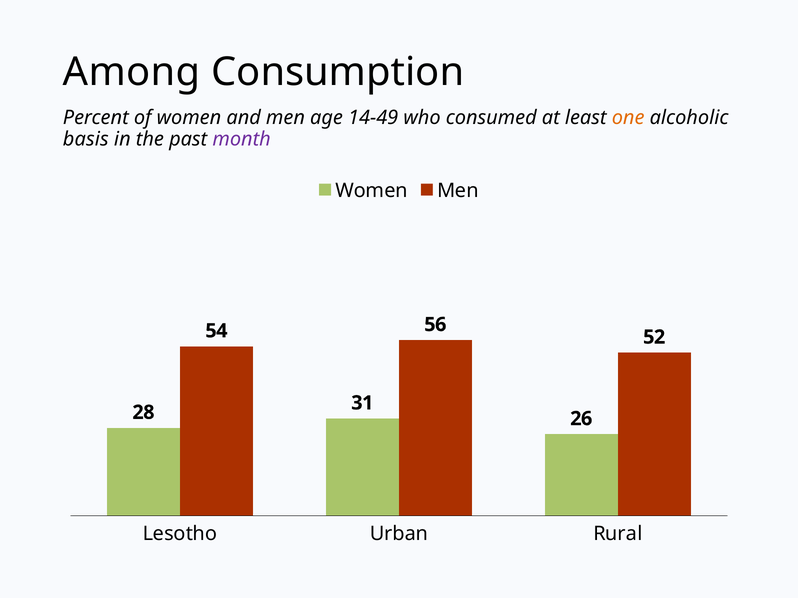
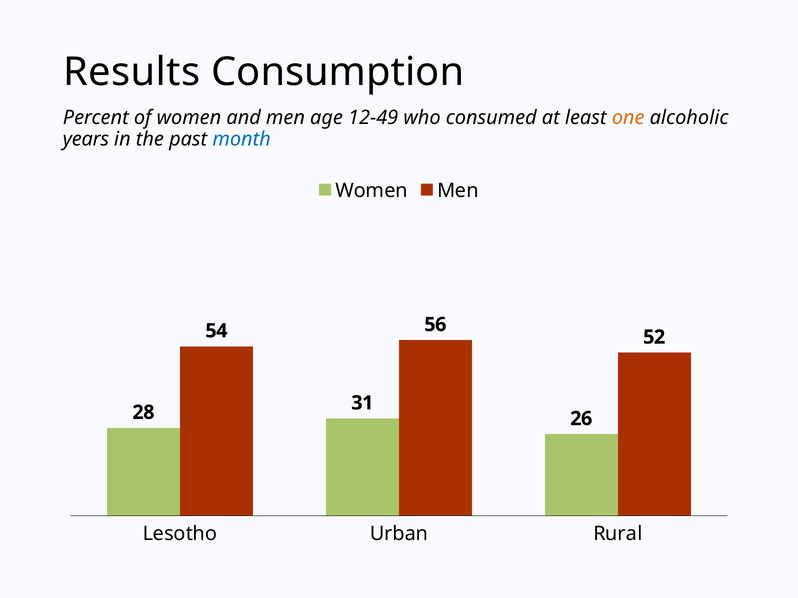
Among: Among -> Results
14-49: 14-49 -> 12-49
basis: basis -> years
month colour: purple -> blue
